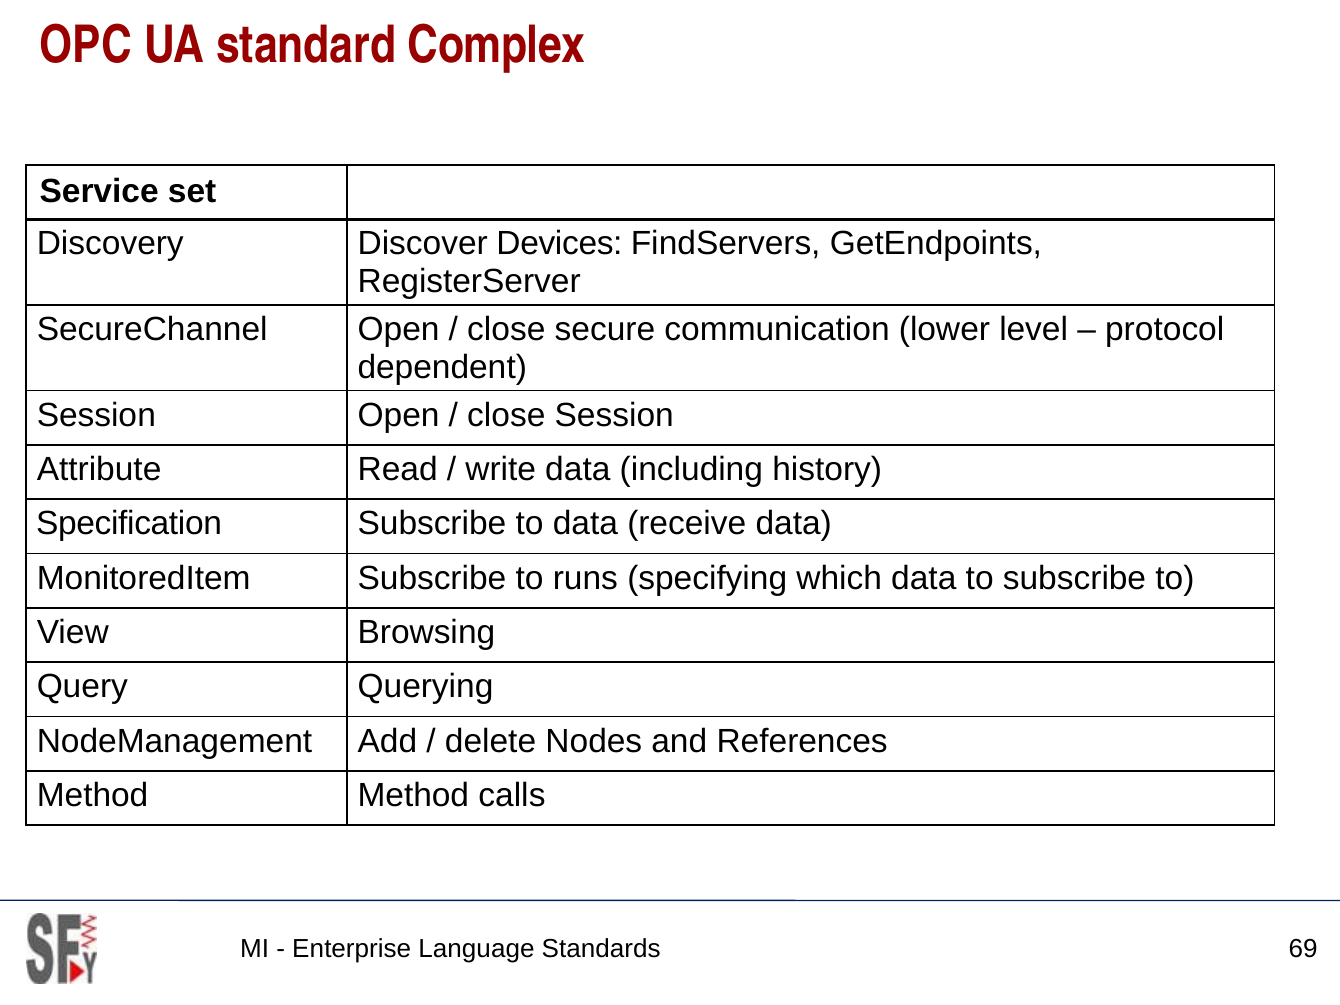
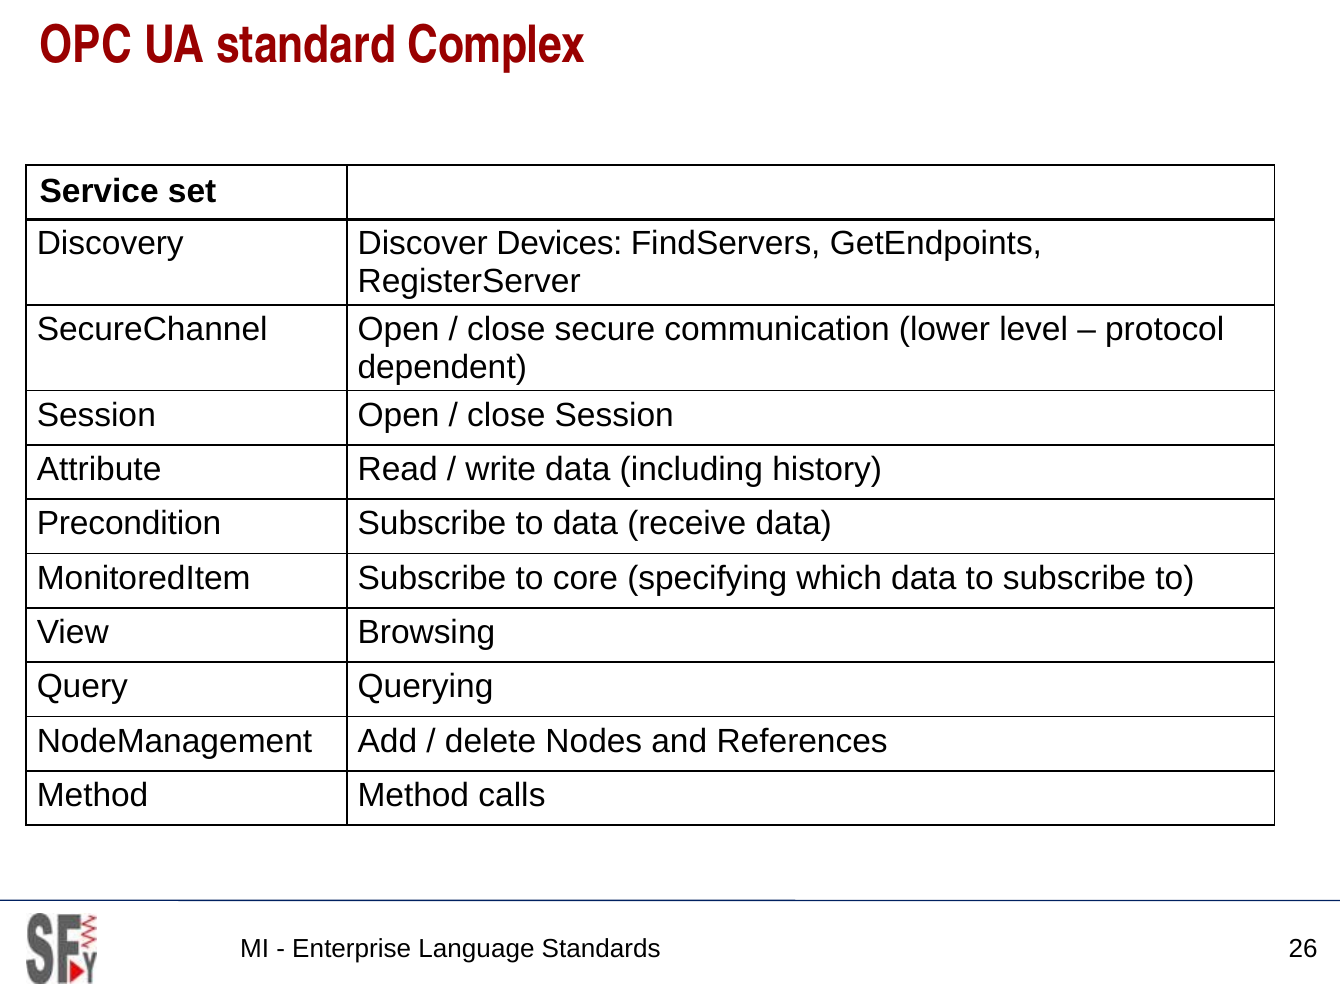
Specification: Specification -> Precondition
runs: runs -> core
69: 69 -> 26
